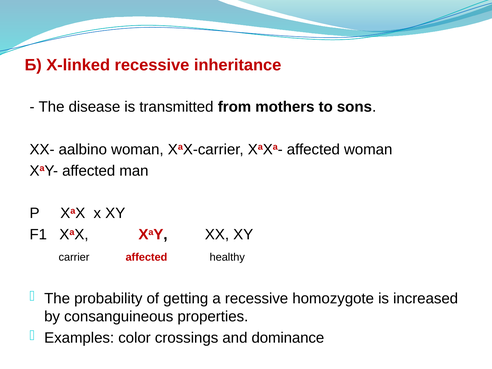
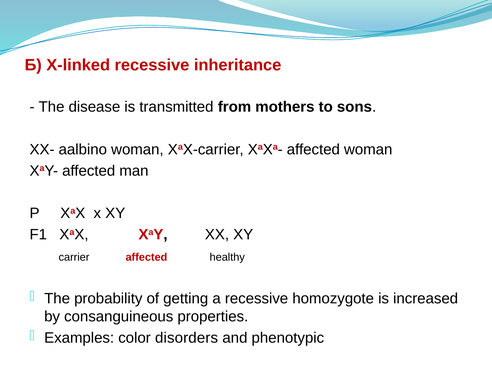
crossings: crossings -> disorders
dominance: dominance -> phenotypic
